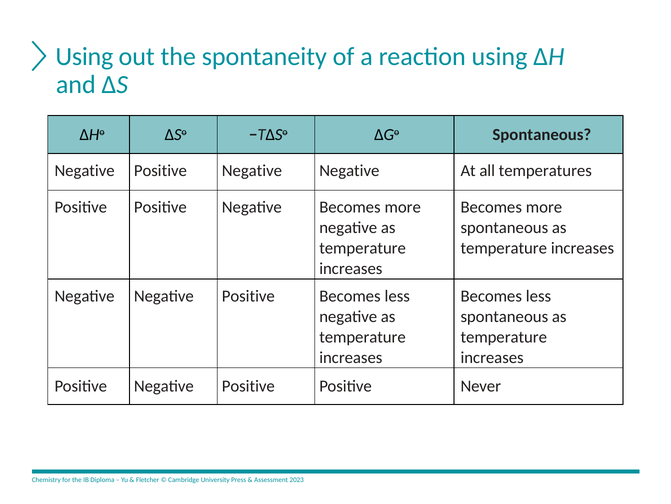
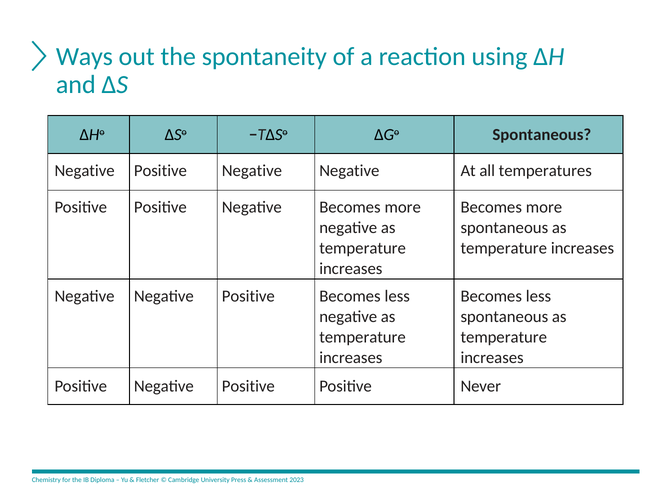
Using at (84, 57): Using -> Ways
